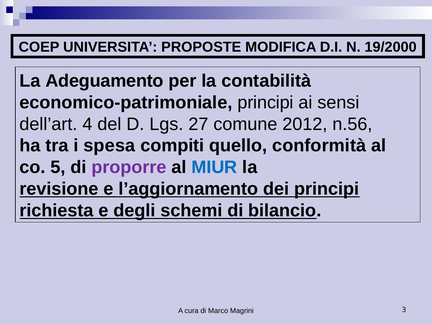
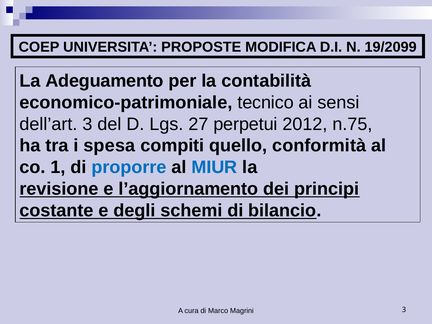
19/2000: 19/2000 -> 19/2099
economico-patrimoniale principi: principi -> tecnico
dell’art 4: 4 -> 3
comune: comune -> perpetui
n.56: n.56 -> n.75
5: 5 -> 1
proporre colour: purple -> blue
richiesta: richiesta -> costante
